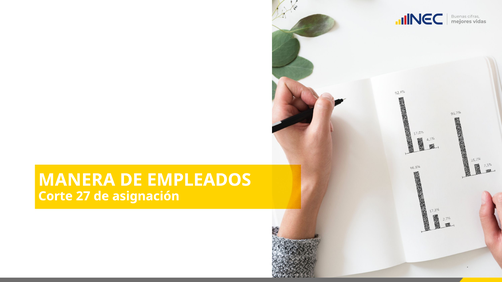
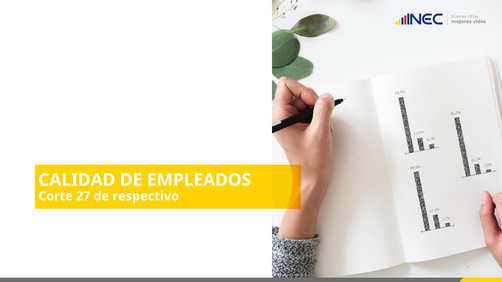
MANERA: MANERA -> CALIDAD
asignación: asignación -> respectivo
